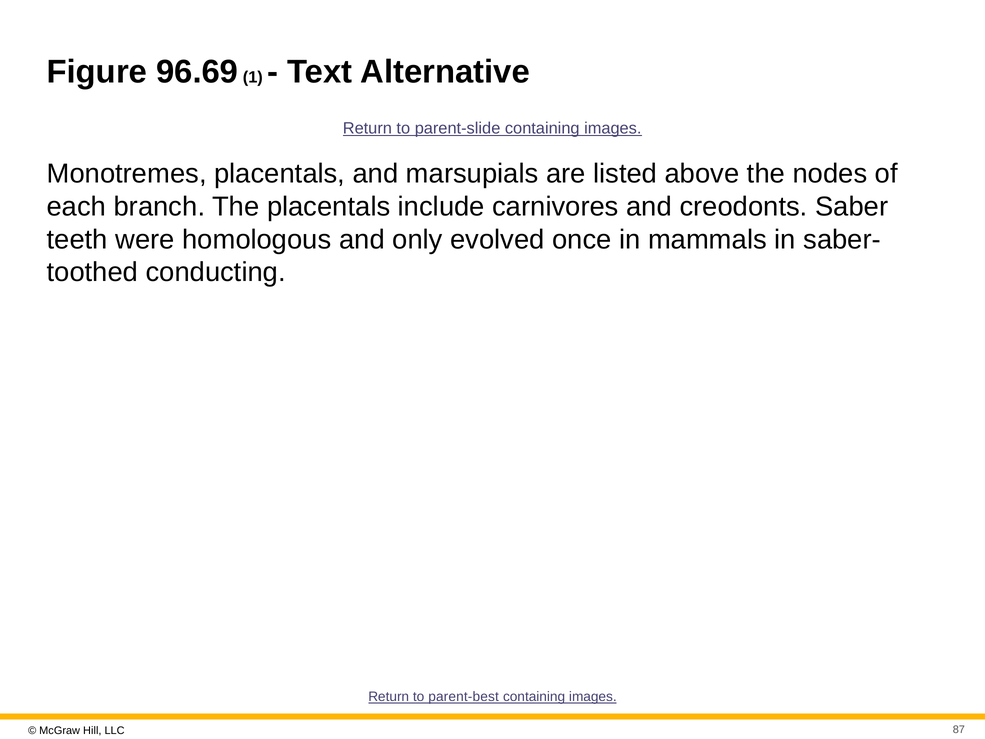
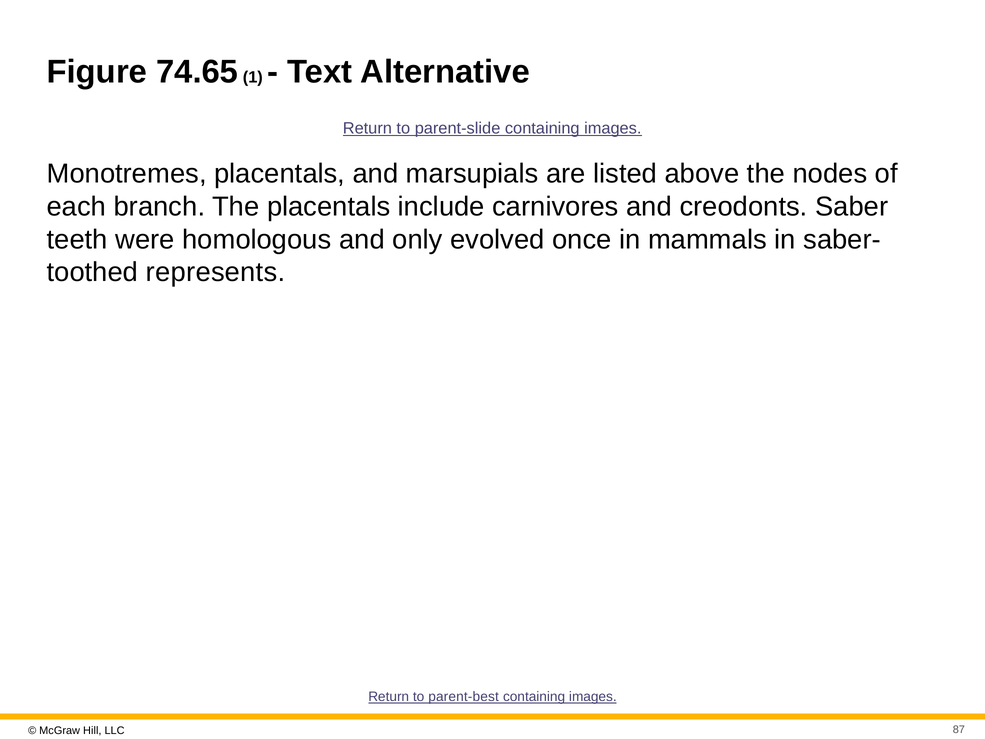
96.69: 96.69 -> 74.65
conducting: conducting -> represents
